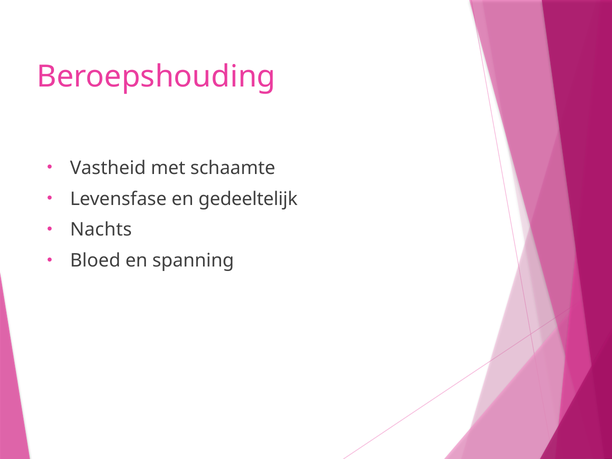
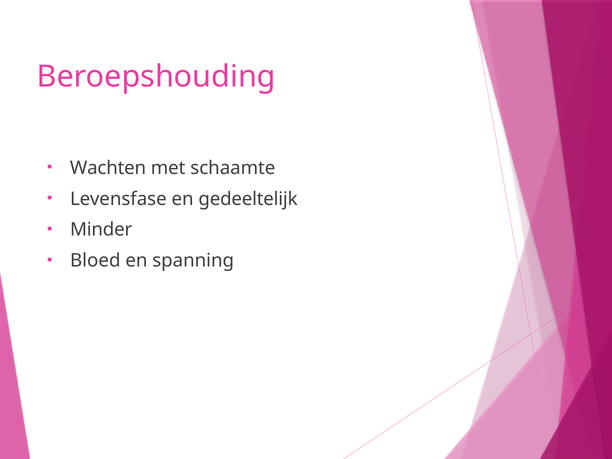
Vastheid: Vastheid -> Wachten
Nachts: Nachts -> Minder
